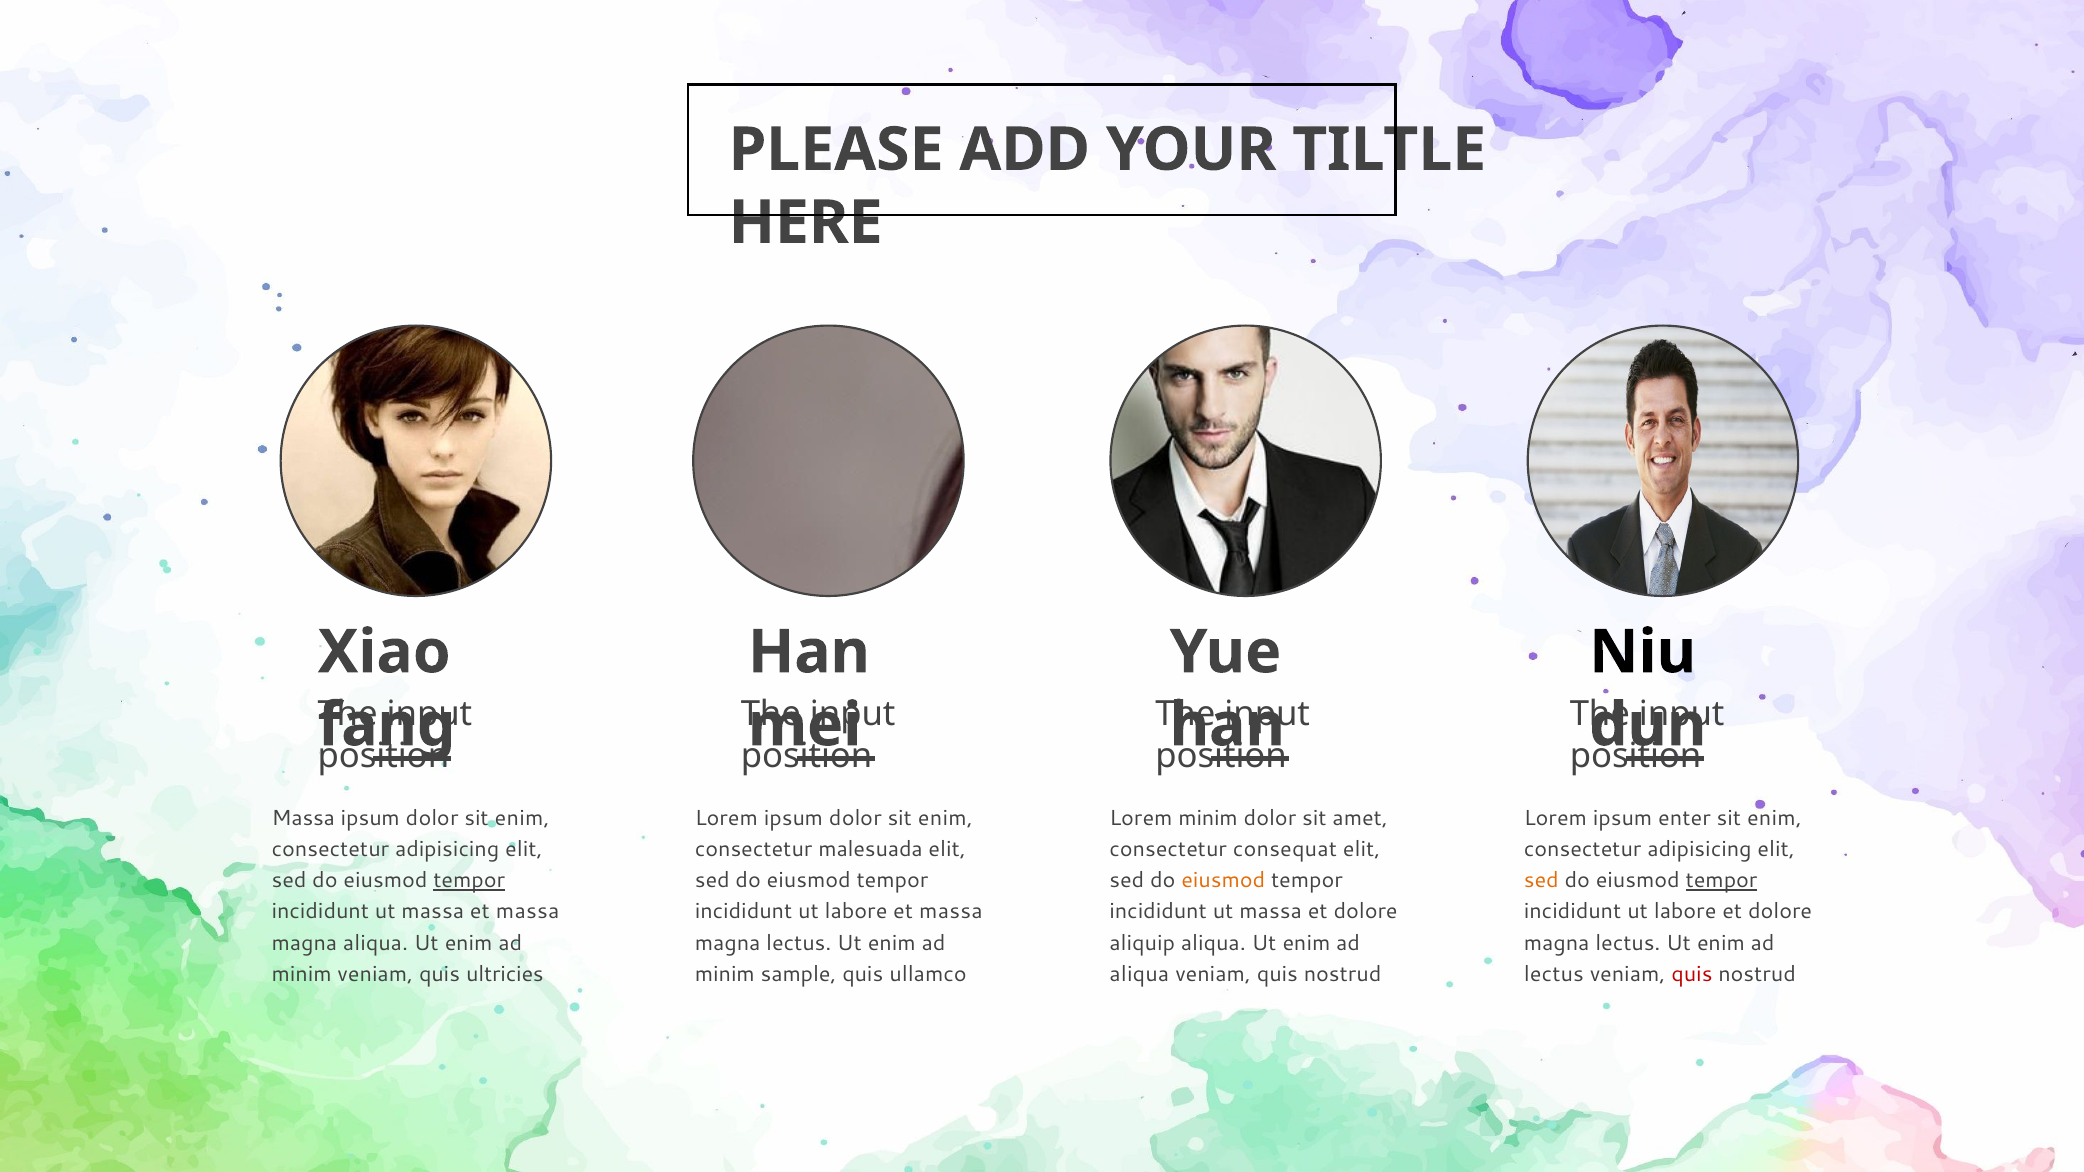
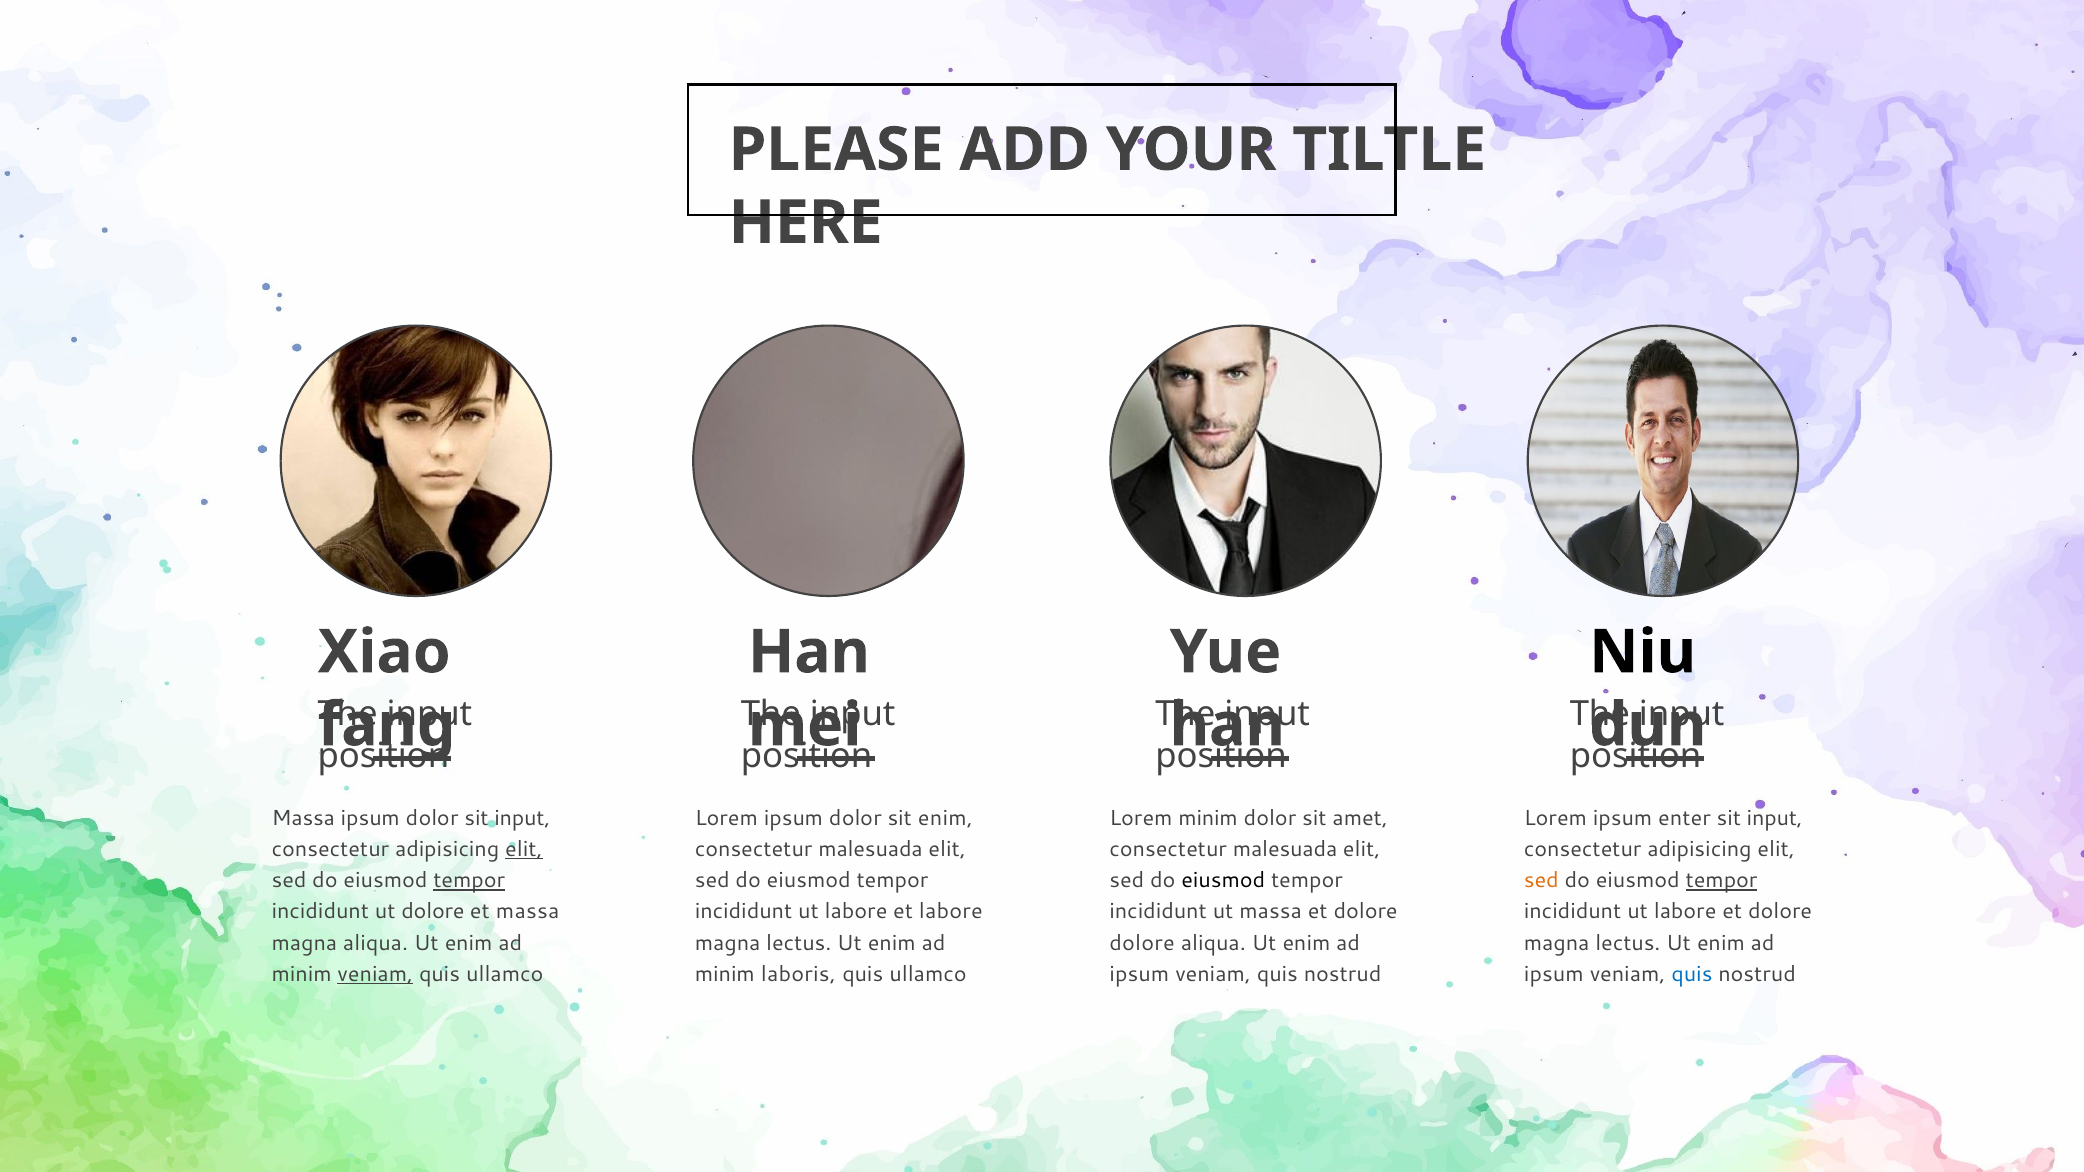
enim at (522, 818): enim -> input
enim at (1775, 818): enim -> input
elit at (524, 849) underline: none -> present
consequat at (1285, 849): consequat -> malesuada
eiusmod at (1223, 881) colour: orange -> black
massa at (433, 912): massa -> dolore
labore et massa: massa -> labore
aliquip at (1142, 943): aliquip -> dolore
veniam at (375, 974) underline: none -> present
ultricies at (505, 974): ultricies -> ullamco
sample: sample -> laboris
aliqua at (1139, 974): aliqua -> ipsum
lectus at (1554, 974): lectus -> ipsum
quis at (1692, 974) colour: red -> blue
